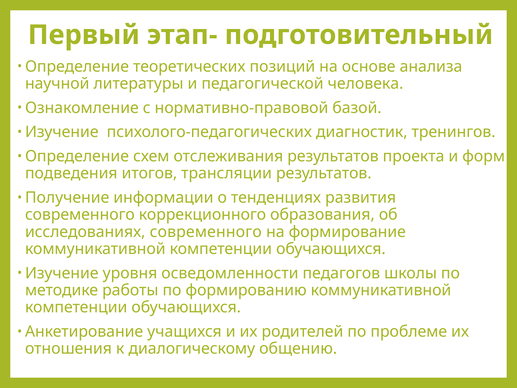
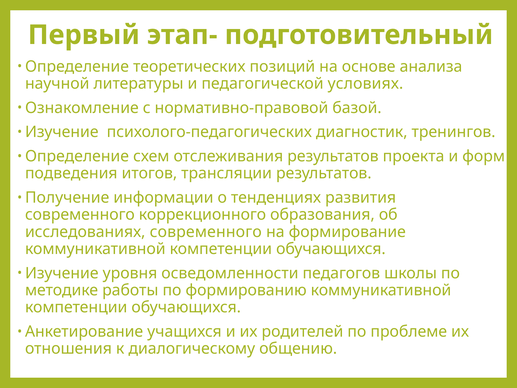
человека: человека -> условиях
